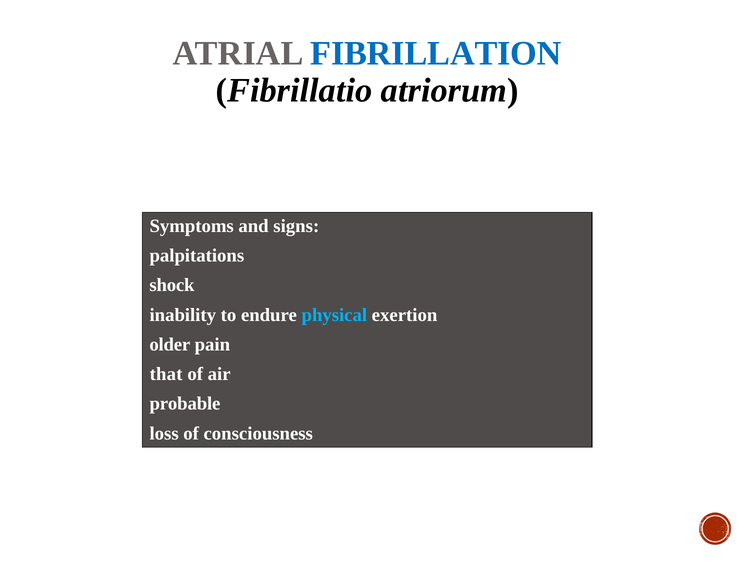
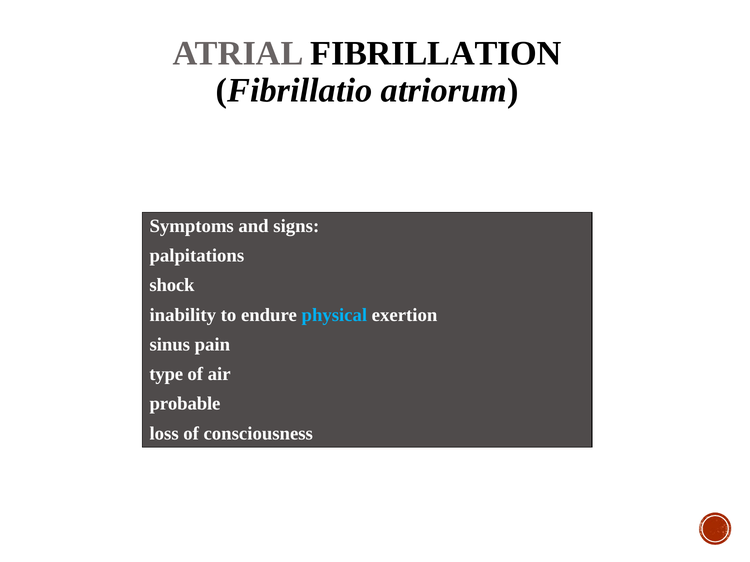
FIBRILLATION colour: blue -> black
older: older -> sinus
that: that -> type
